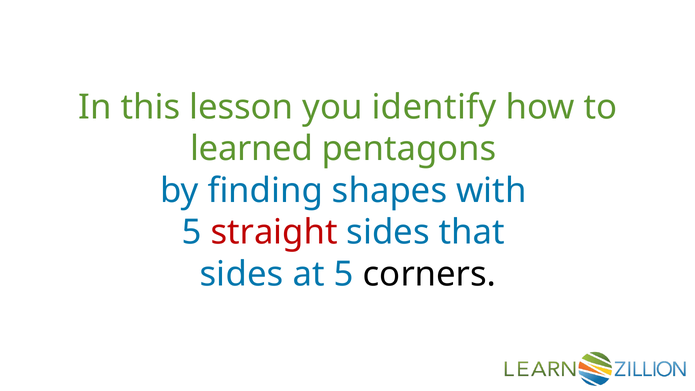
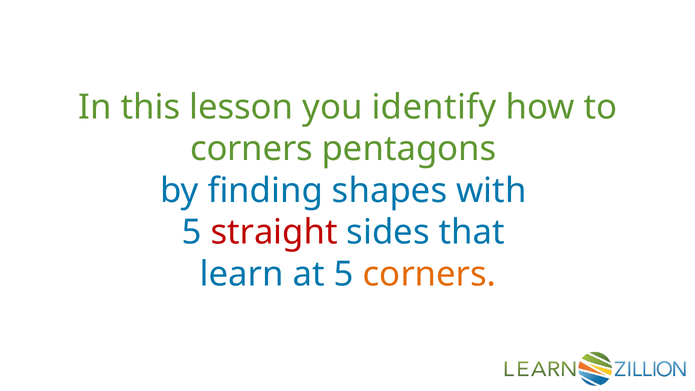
learned at (252, 149): learned -> corners
sides at (242, 274): sides -> learn
corners at (430, 274) colour: black -> orange
